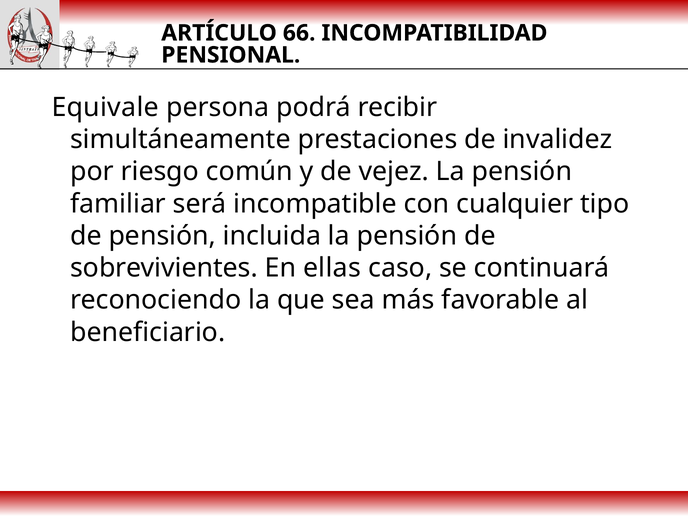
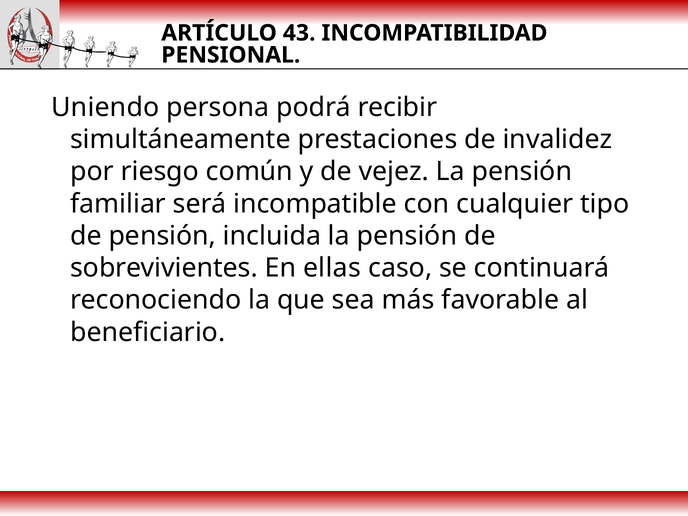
66: 66 -> 43
Equivale: Equivale -> Uniendo
